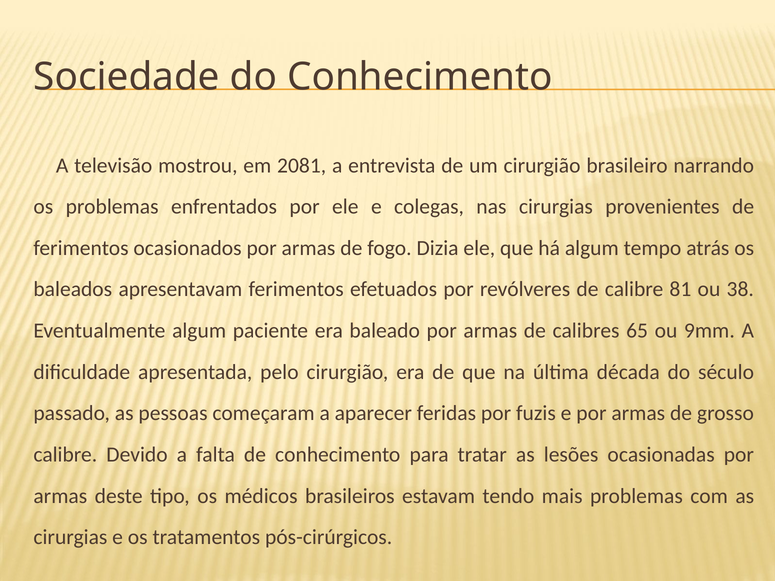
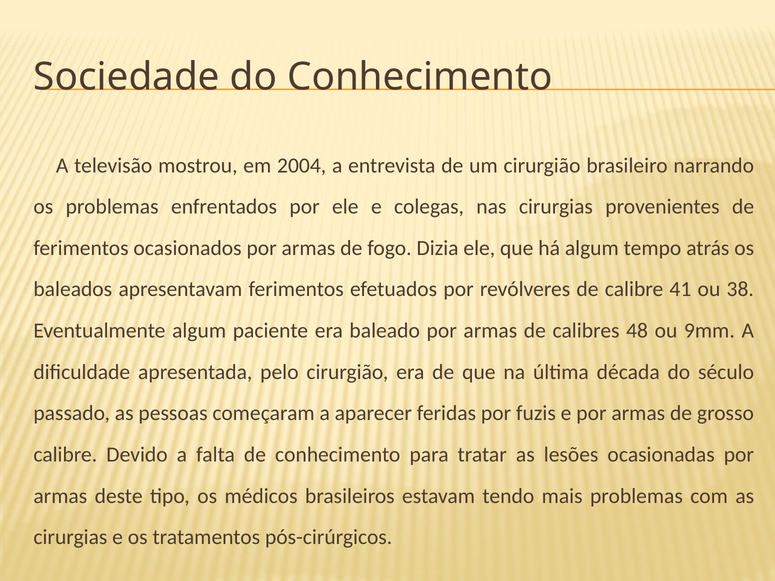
2081: 2081 -> 2004
81: 81 -> 41
65: 65 -> 48
